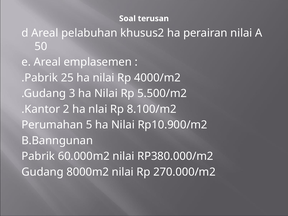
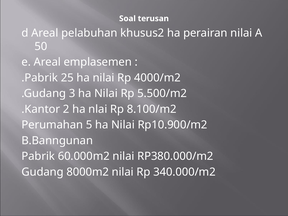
270.000/m2: 270.000/m2 -> 340.000/m2
